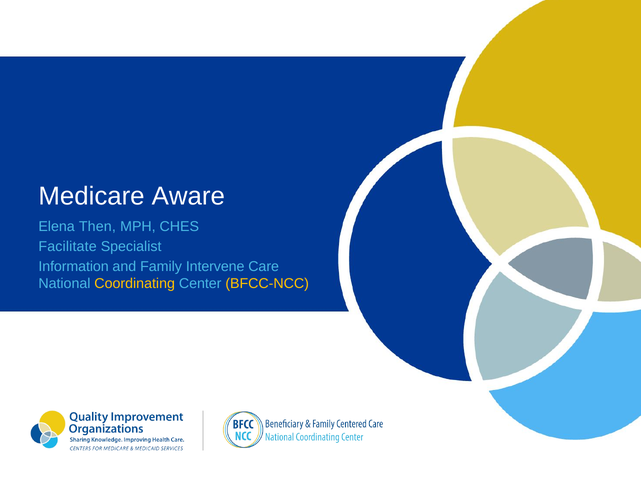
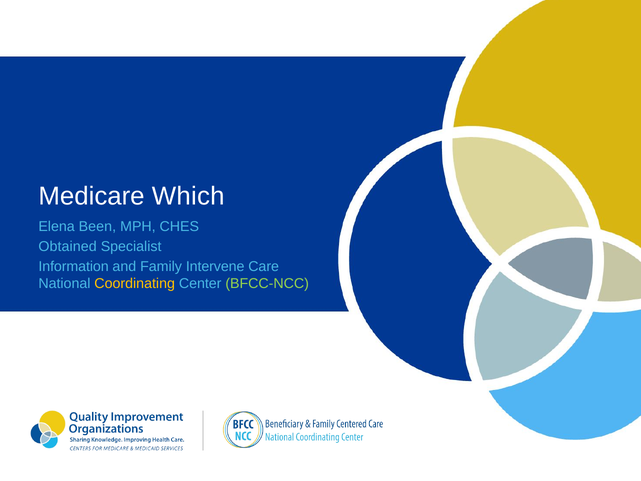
Aware: Aware -> Which
Then: Then -> Been
Facilitate: Facilitate -> Obtained
BFCC-NCC colour: yellow -> light green
